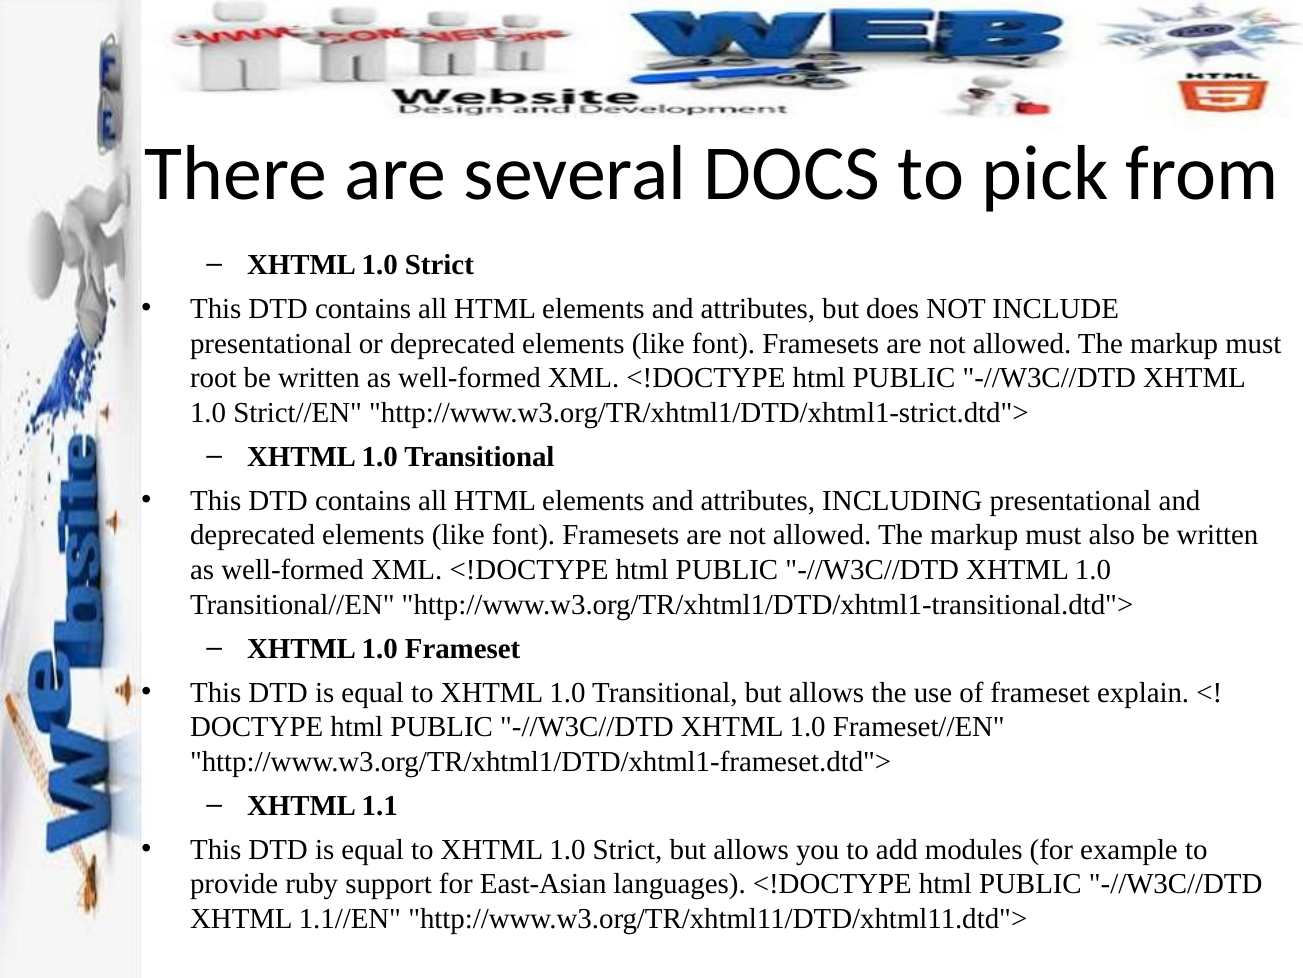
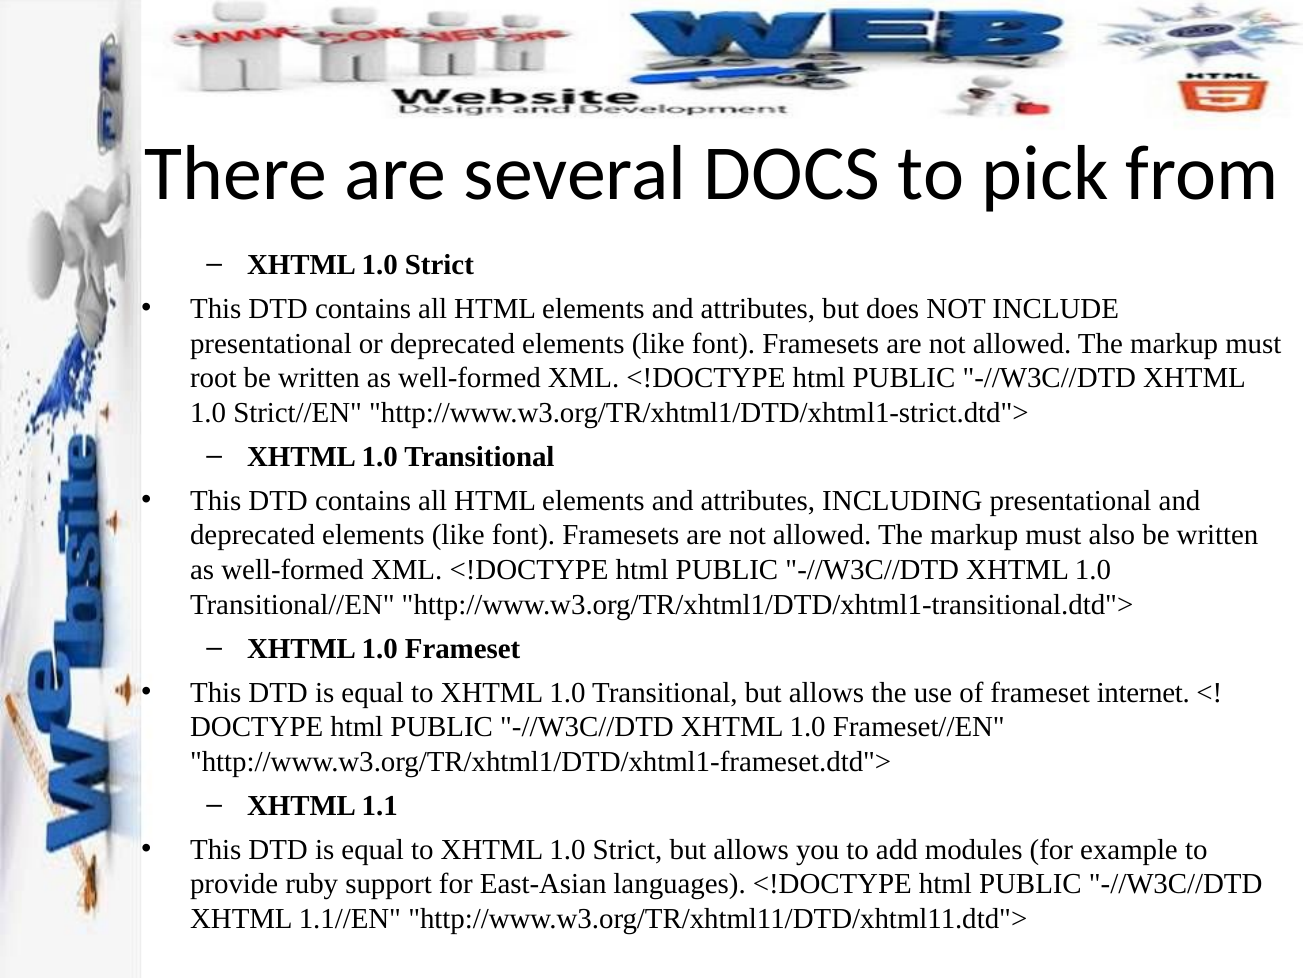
explain: explain -> internet
